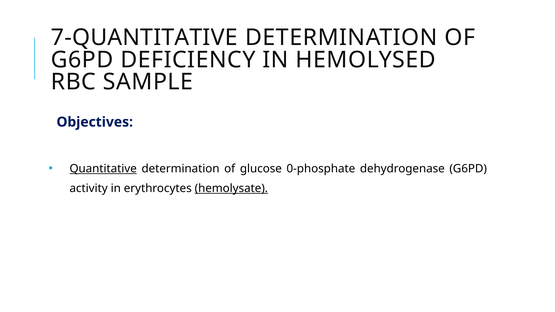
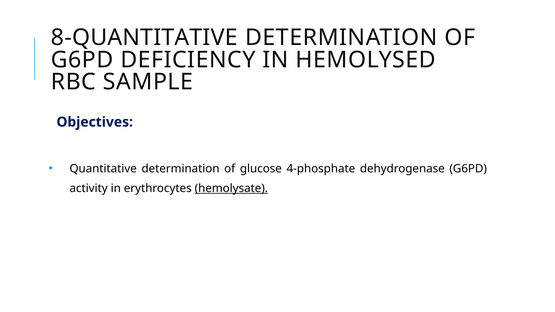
7-QUANTITATIVE: 7-QUANTITATIVE -> 8-QUANTITATIVE
Quantitative underline: present -> none
0-phosphate: 0-phosphate -> 4-phosphate
